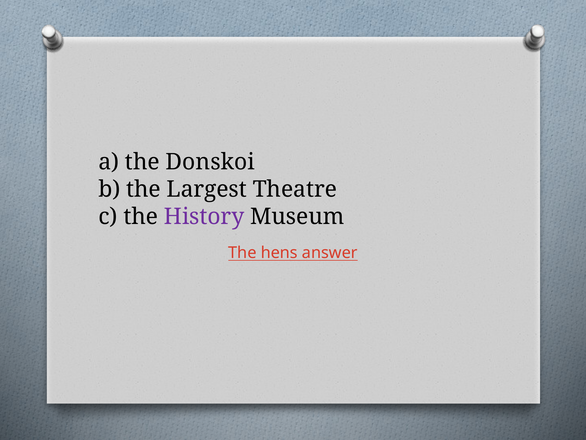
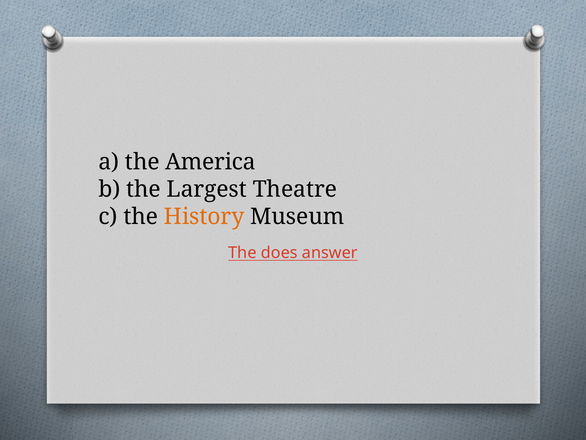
Donskoi: Donskoi -> America
History colour: purple -> orange
hens: hens -> does
